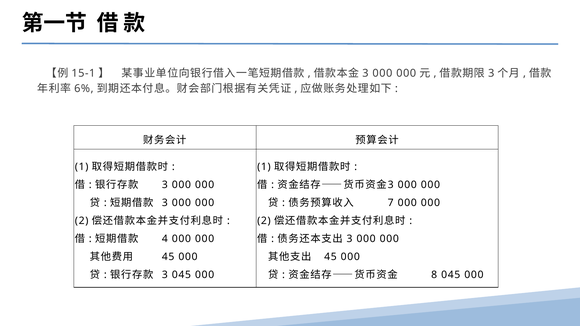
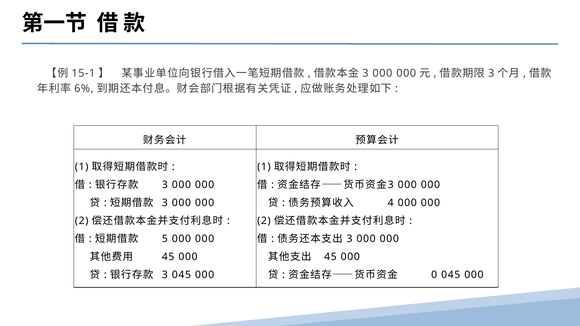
7: 7 -> 4
4: 4 -> 5
8: 8 -> 0
